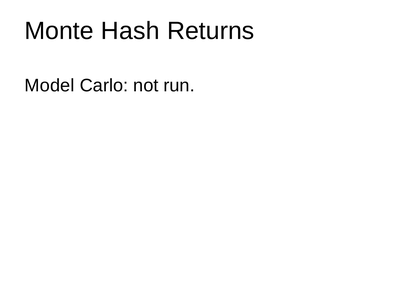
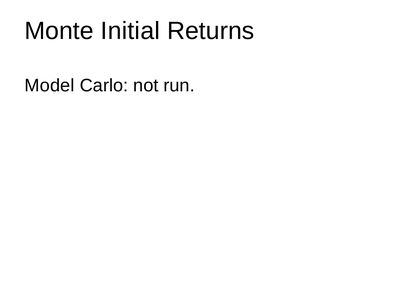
Hash: Hash -> Initial
